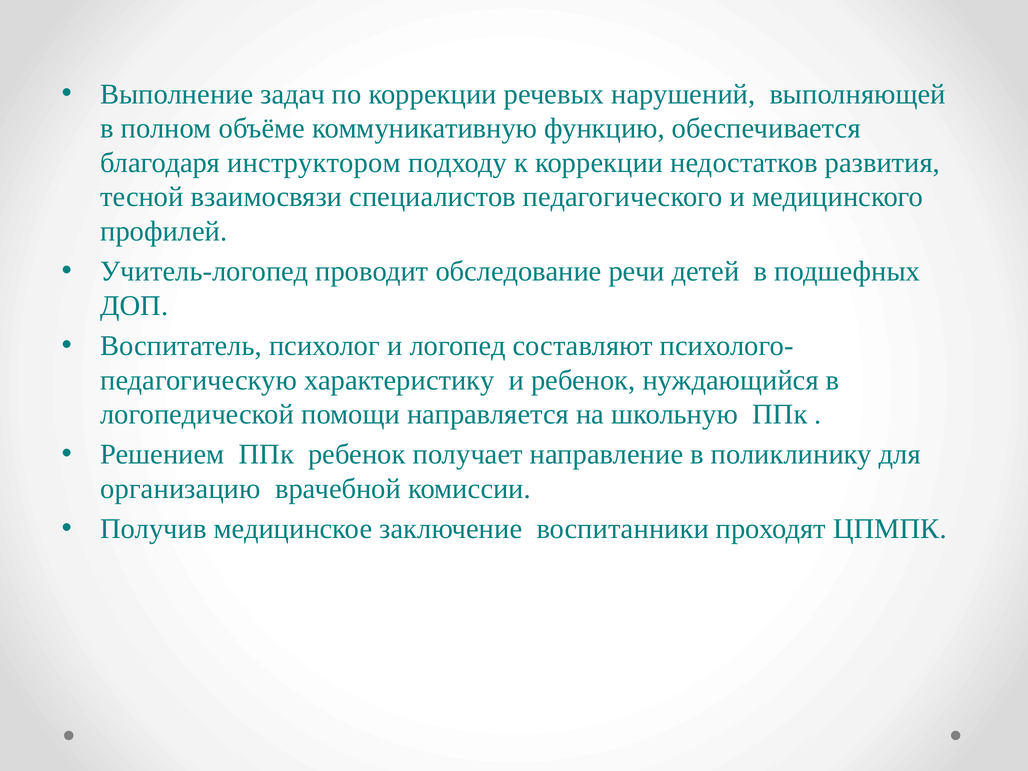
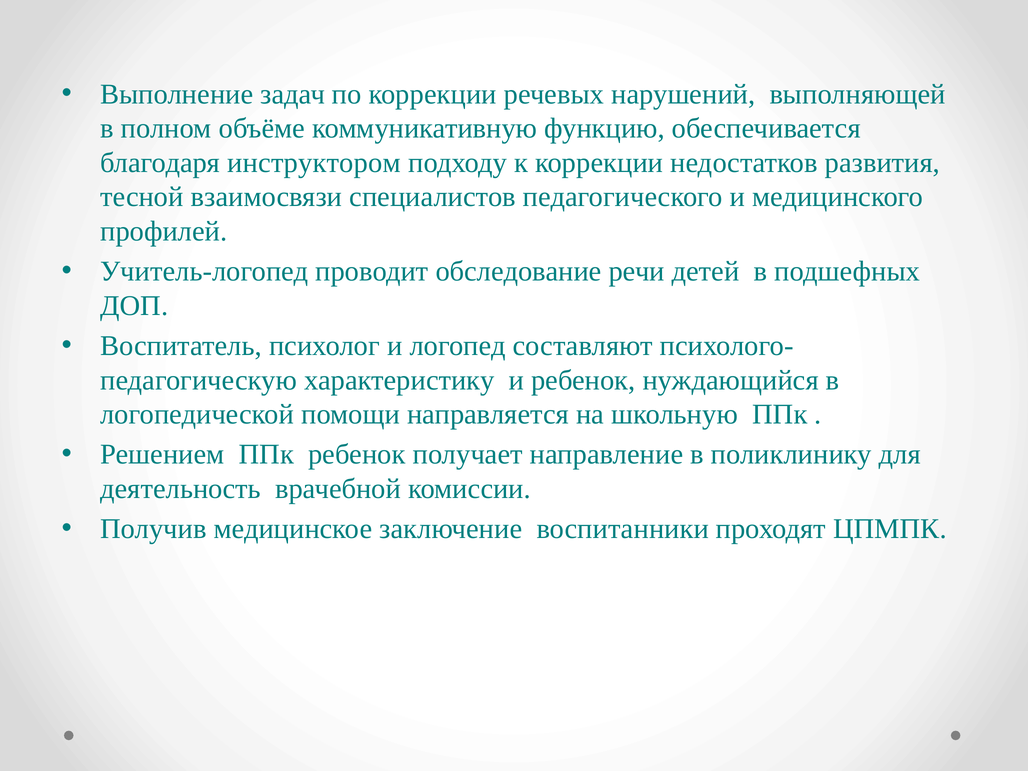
организацию: организацию -> деятельность
